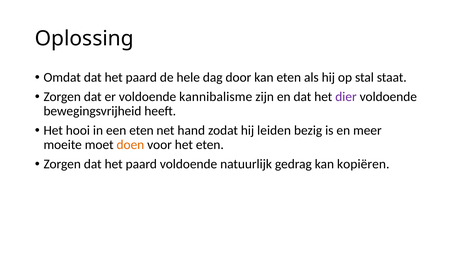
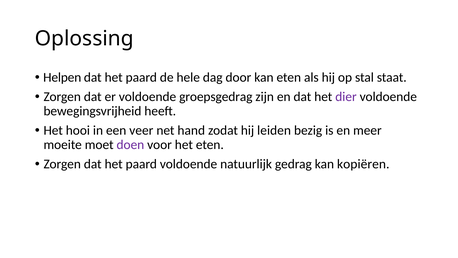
Omdat: Omdat -> Helpen
kannibalisme: kannibalisme -> groepsgedrag
een eten: eten -> veer
doen colour: orange -> purple
